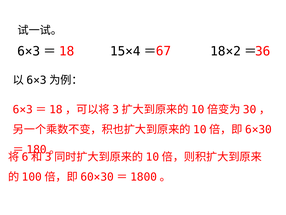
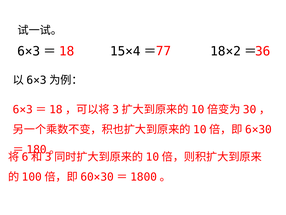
67: 67 -> 77
